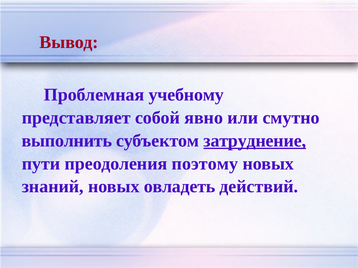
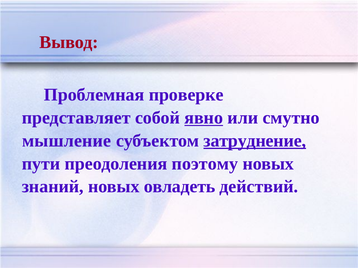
учебному: учебному -> проверке
явно underline: none -> present
выполнить: выполнить -> мышление
